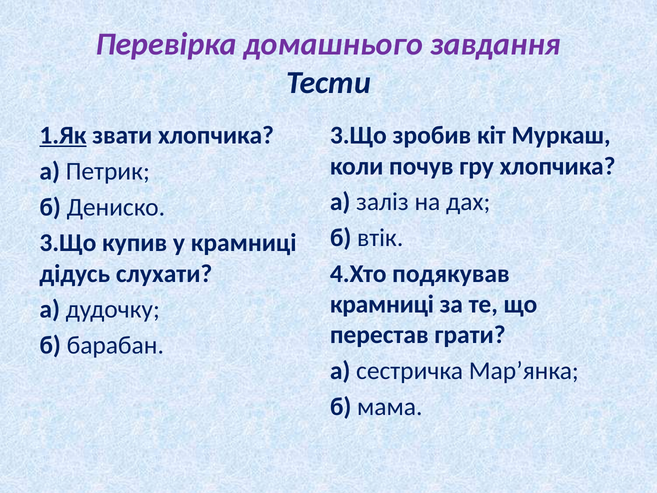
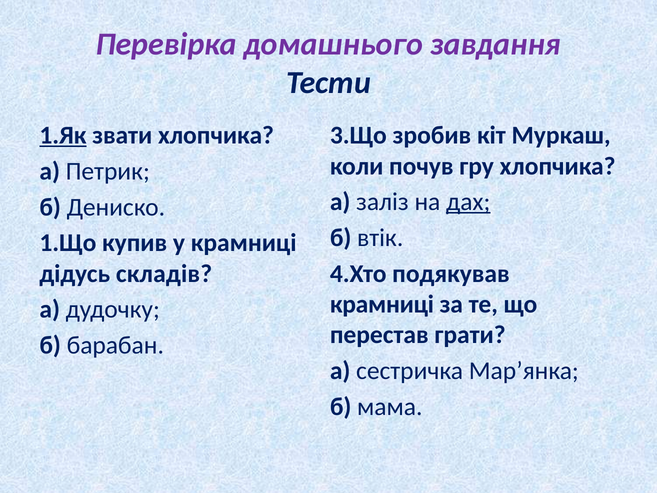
дах underline: none -> present
3.Що at (68, 243): 3.Що -> 1.Що
слухати: слухати -> складів
